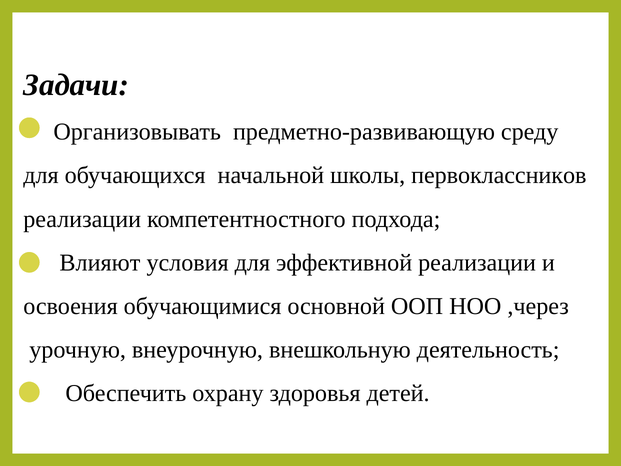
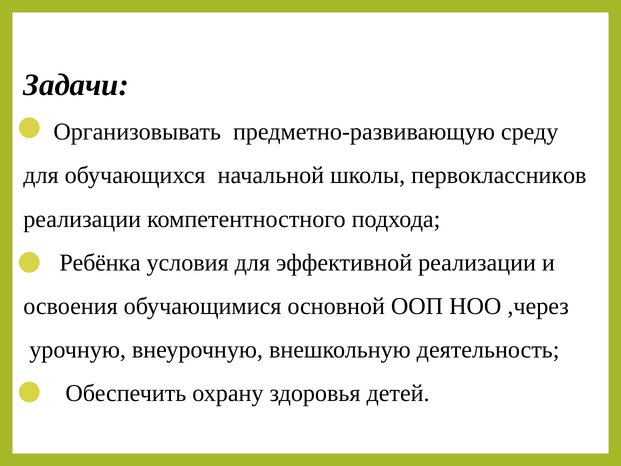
Влияют: Влияют -> Ребёнка
